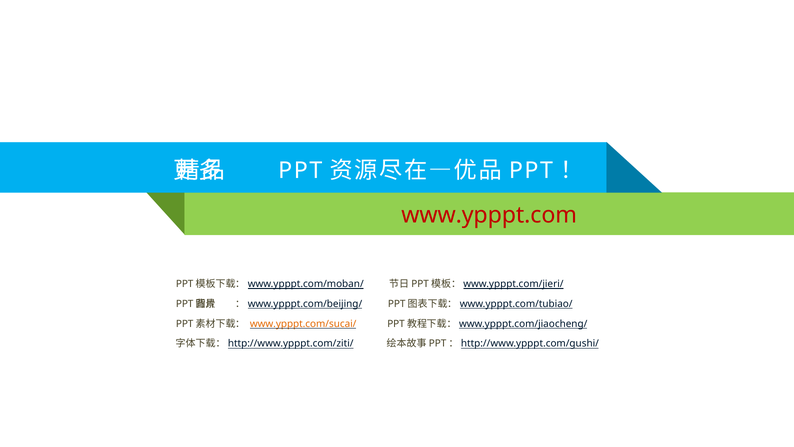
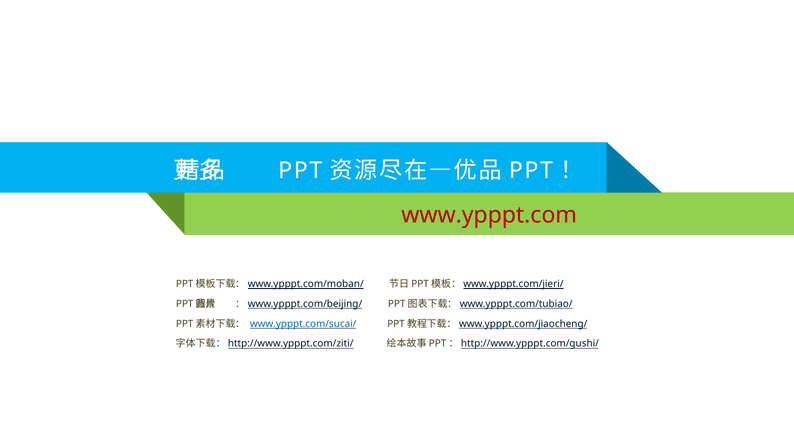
www.ypppt.com/sucai/ colour: orange -> blue
